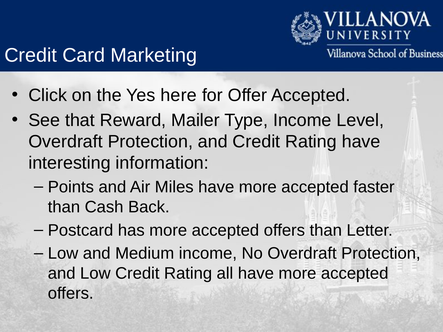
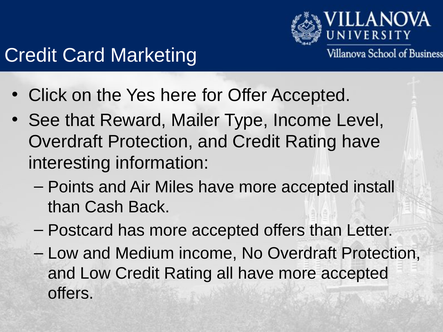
faster: faster -> install
